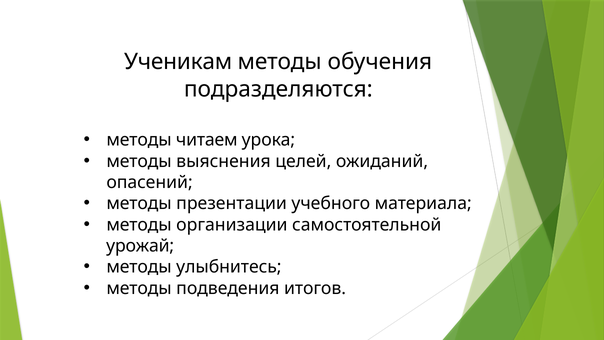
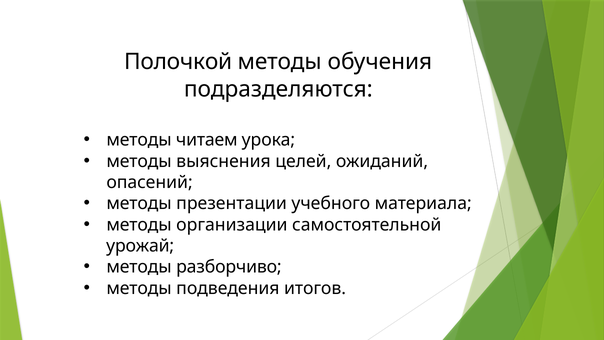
Ученикам: Ученикам -> Полочкой
улыбнитесь: улыбнитесь -> разборчиво
